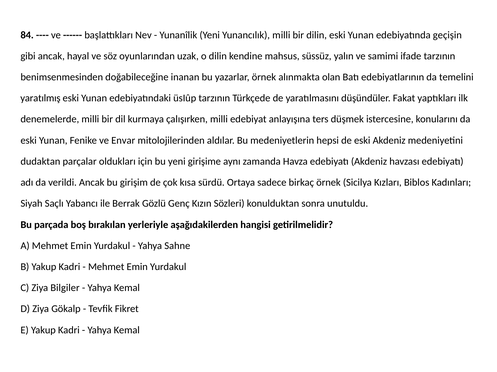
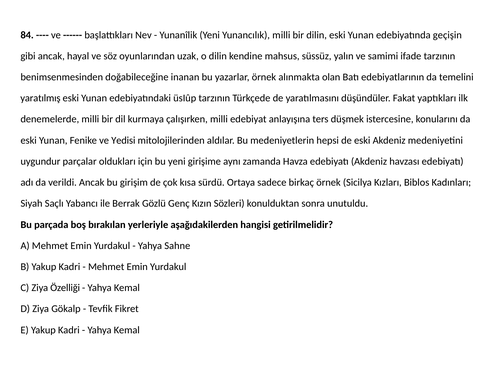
Envar: Envar -> Yedisi
dudaktan: dudaktan -> uygundur
Bilgiler: Bilgiler -> Özelliği
